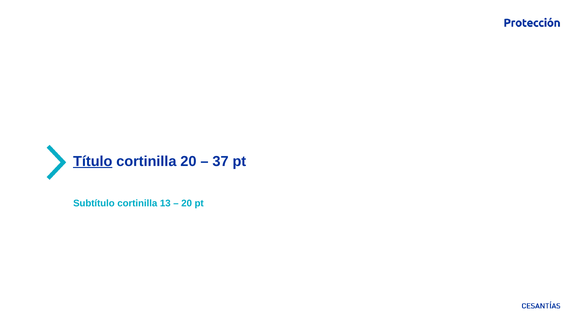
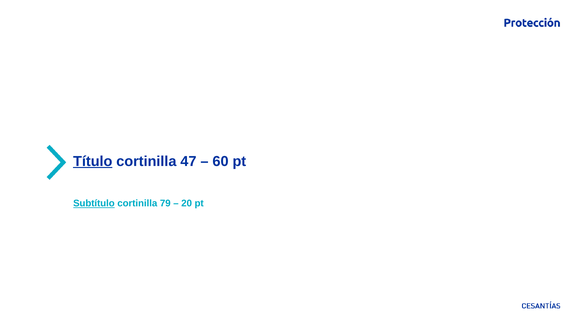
cortinilla 20: 20 -> 47
37: 37 -> 60
Subtítulo underline: none -> present
13: 13 -> 79
